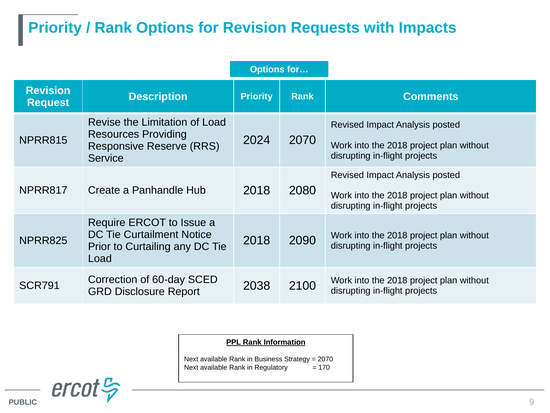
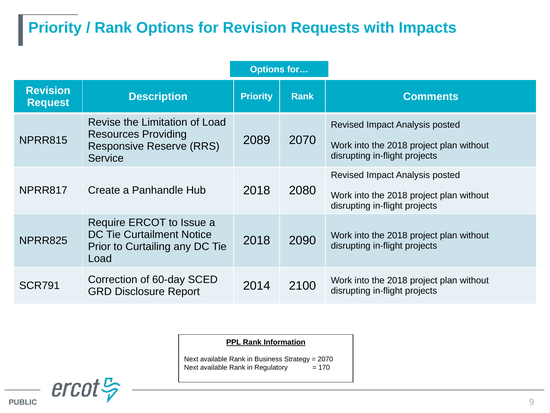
2024: 2024 -> 2089
2038: 2038 -> 2014
